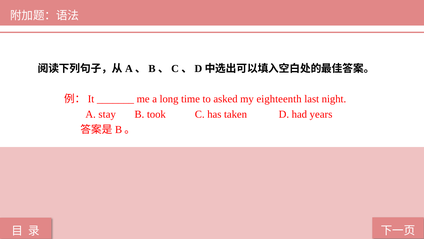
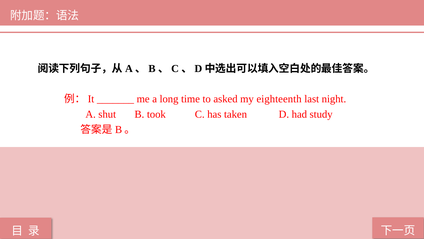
stay: stay -> shut
years: years -> study
